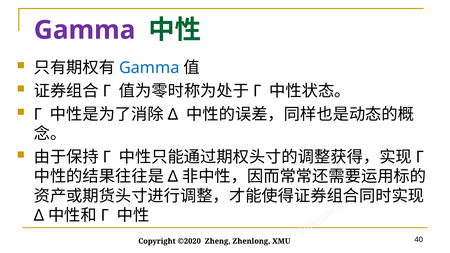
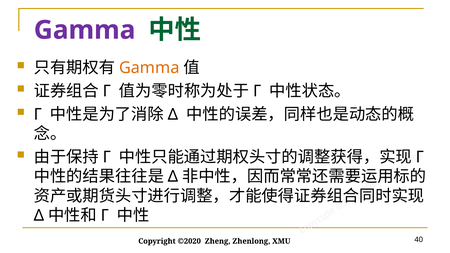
Gamma at (149, 68) colour: blue -> orange
